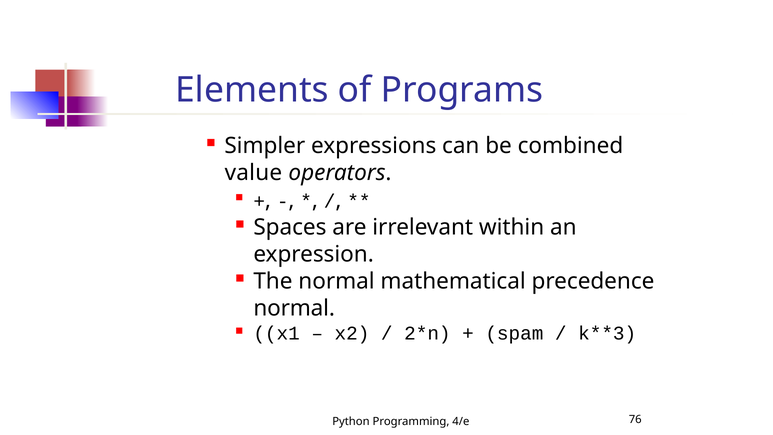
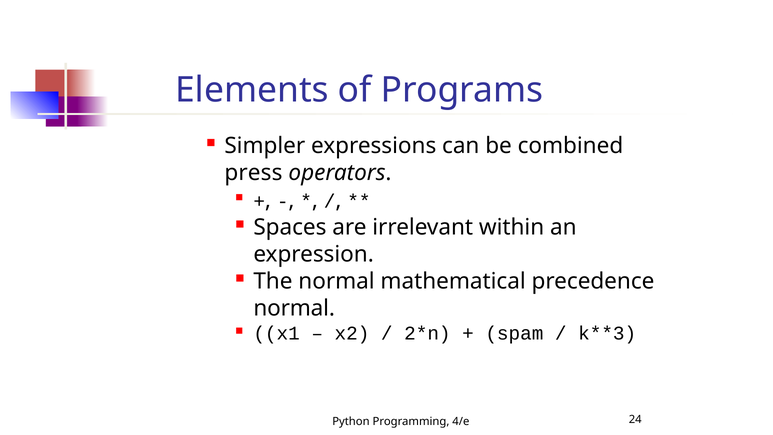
value: value -> press
76: 76 -> 24
